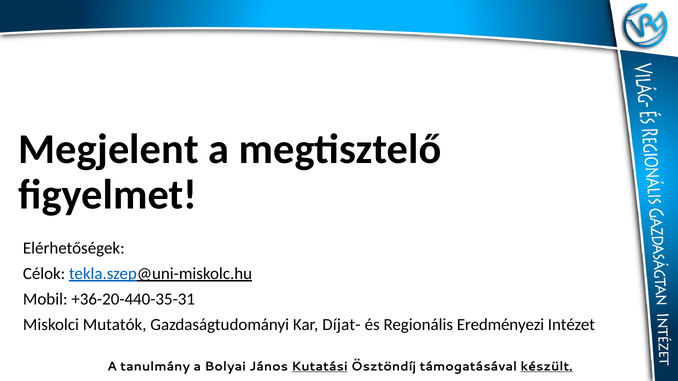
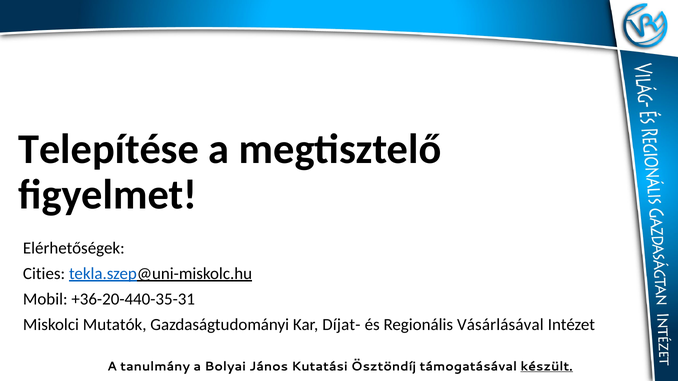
Megjelent: Megjelent -> Telepítése
Célok: Célok -> Cities
Eredményezi: Eredményezi -> Vásárlásával
Kutatási underline: present -> none
